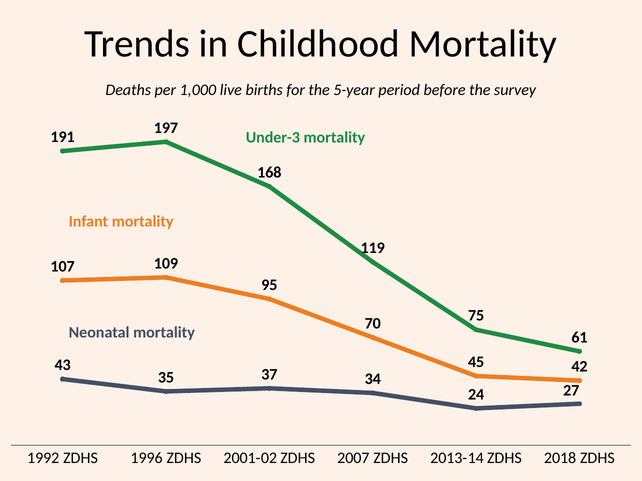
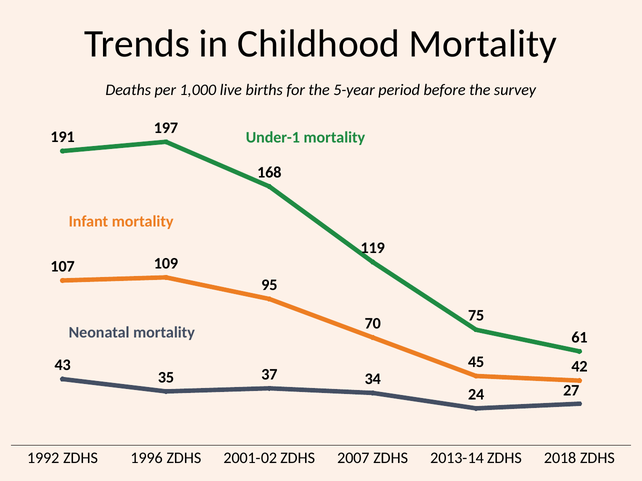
Under-3: Under-3 -> Under-1
